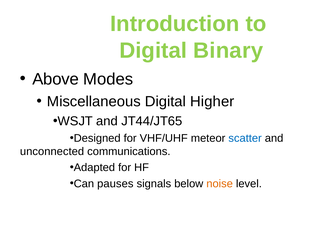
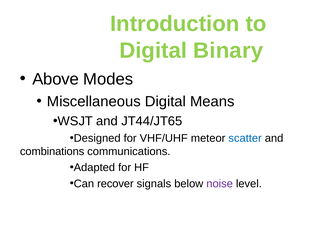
Higher: Higher -> Means
unconnected: unconnected -> combinations
pauses: pauses -> recover
noise colour: orange -> purple
